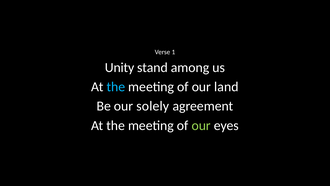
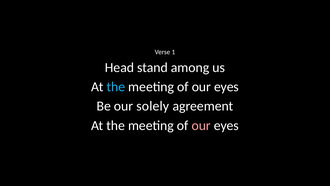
Unity: Unity -> Head
land at (226, 87): land -> eyes
our at (201, 125) colour: light green -> pink
